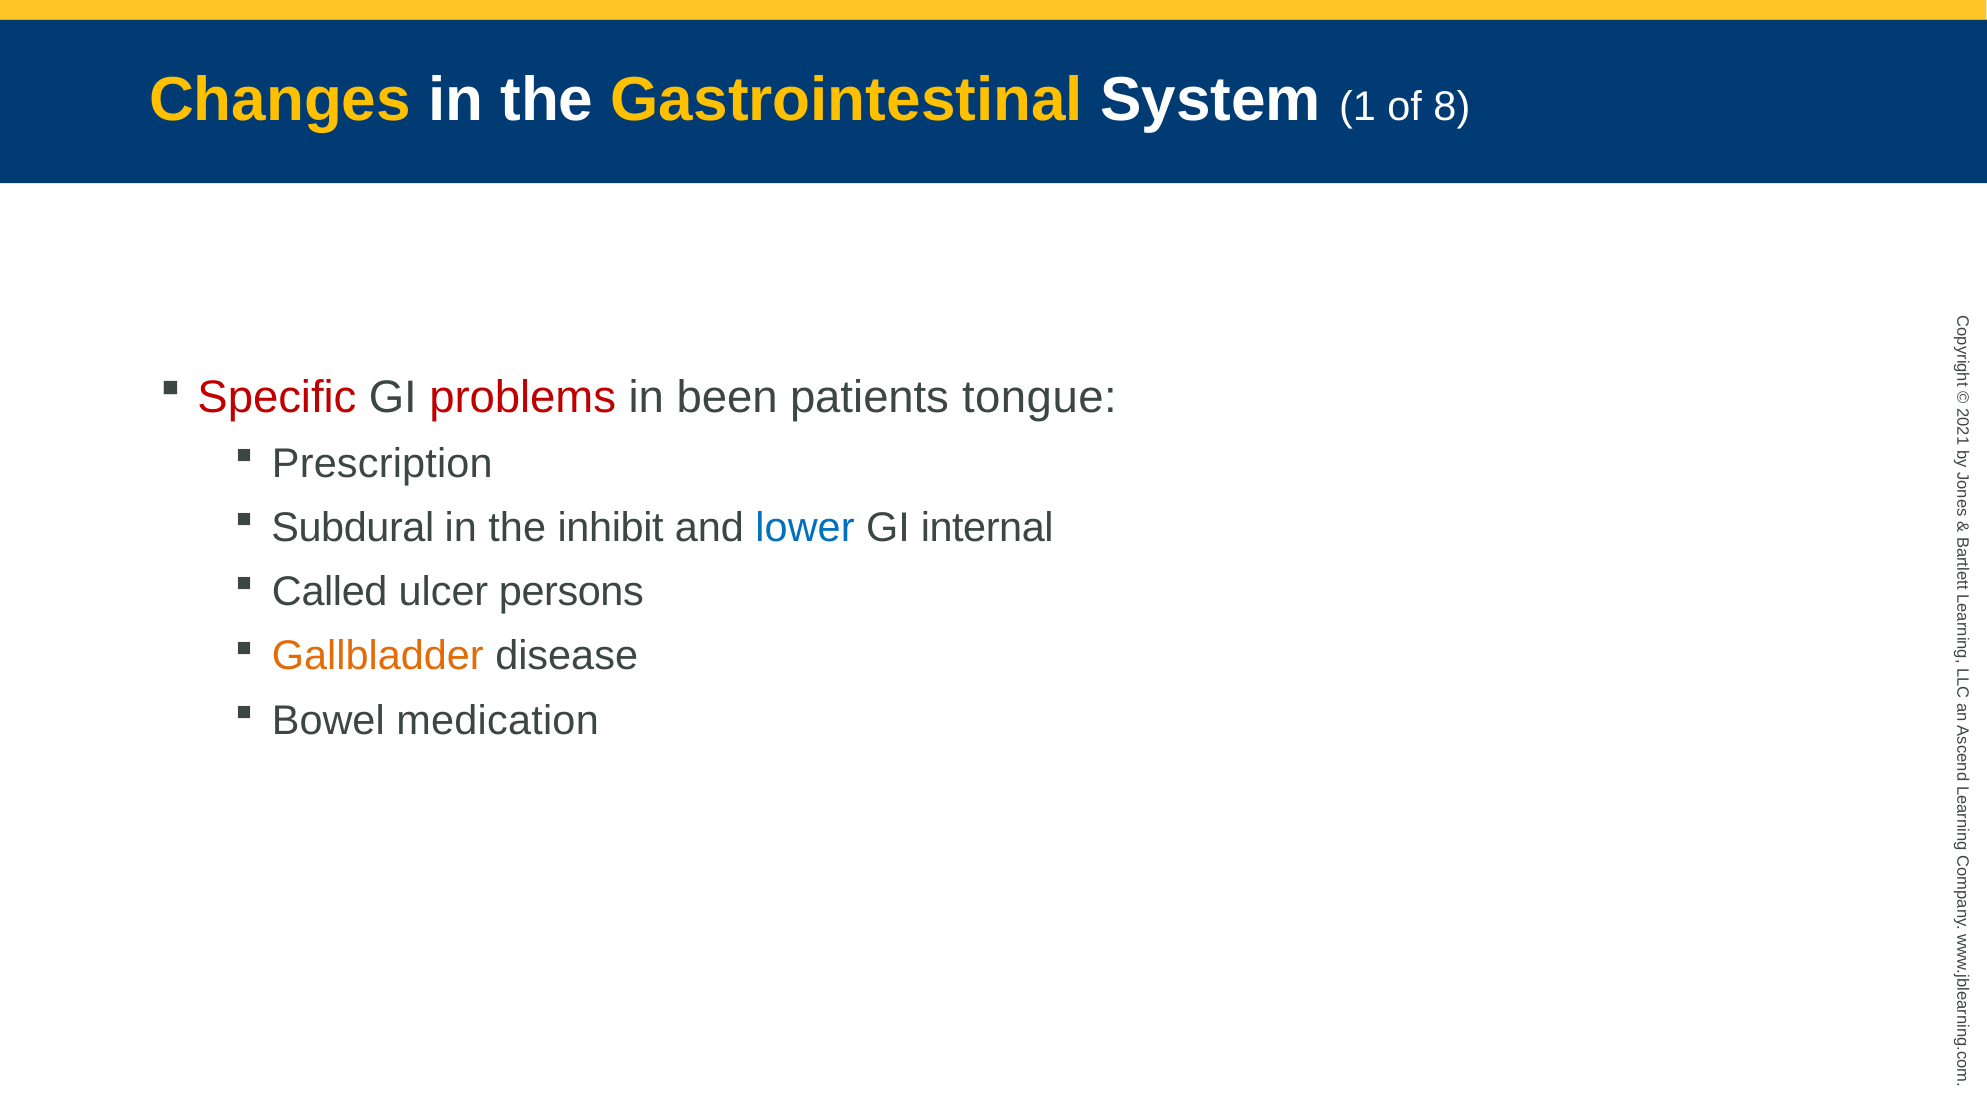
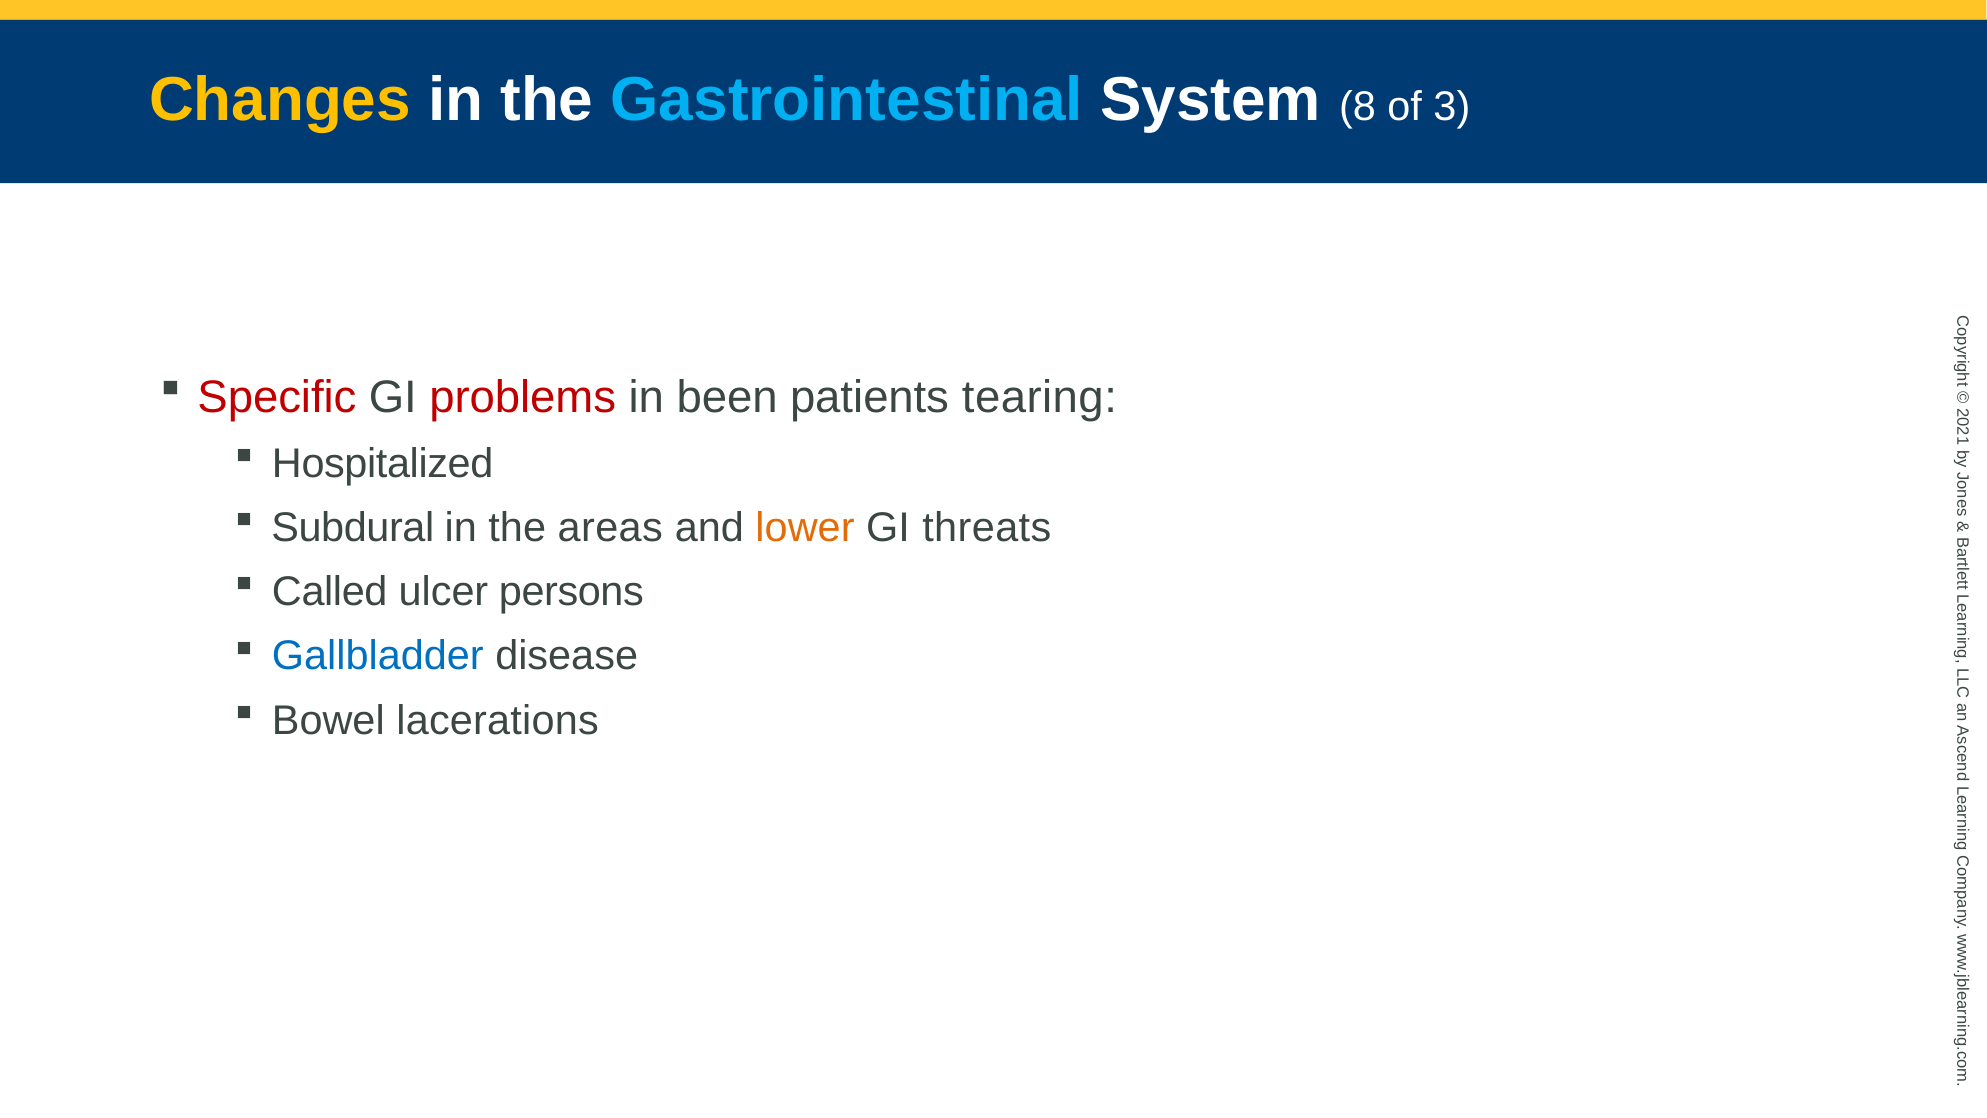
Gastrointestinal colour: yellow -> light blue
System 1: 1 -> 8
8: 8 -> 3
tongue: tongue -> tearing
Prescription: Prescription -> Hospitalized
inhibit: inhibit -> areas
lower colour: blue -> orange
internal: internal -> threats
Gallbladder colour: orange -> blue
medication: medication -> lacerations
